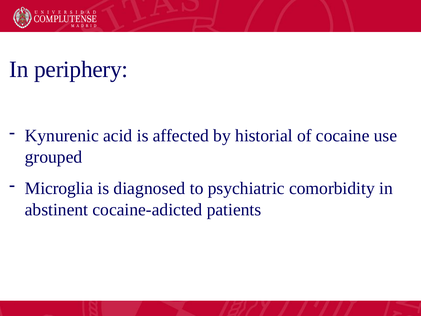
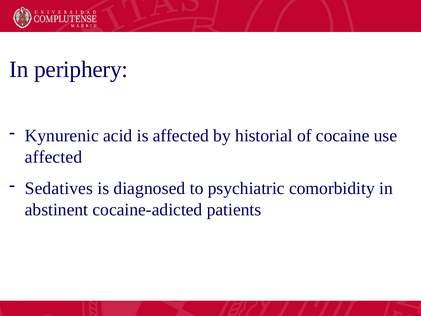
grouped at (54, 157): grouped -> affected
Microglia: Microglia -> Sedatives
